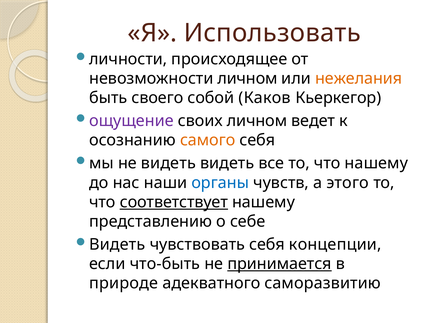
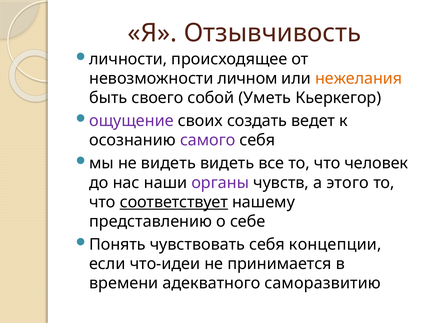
Использовать: Использовать -> Отзывчивость
Каков: Каков -> Уметь
своих личном: личном -> создать
самого colour: orange -> purple
что нашему: нашему -> человек
органы colour: blue -> purple
Видеть at (117, 245): Видеть -> Понять
что-быть: что-быть -> что-идеи
принимается underline: present -> none
природе: природе -> времени
